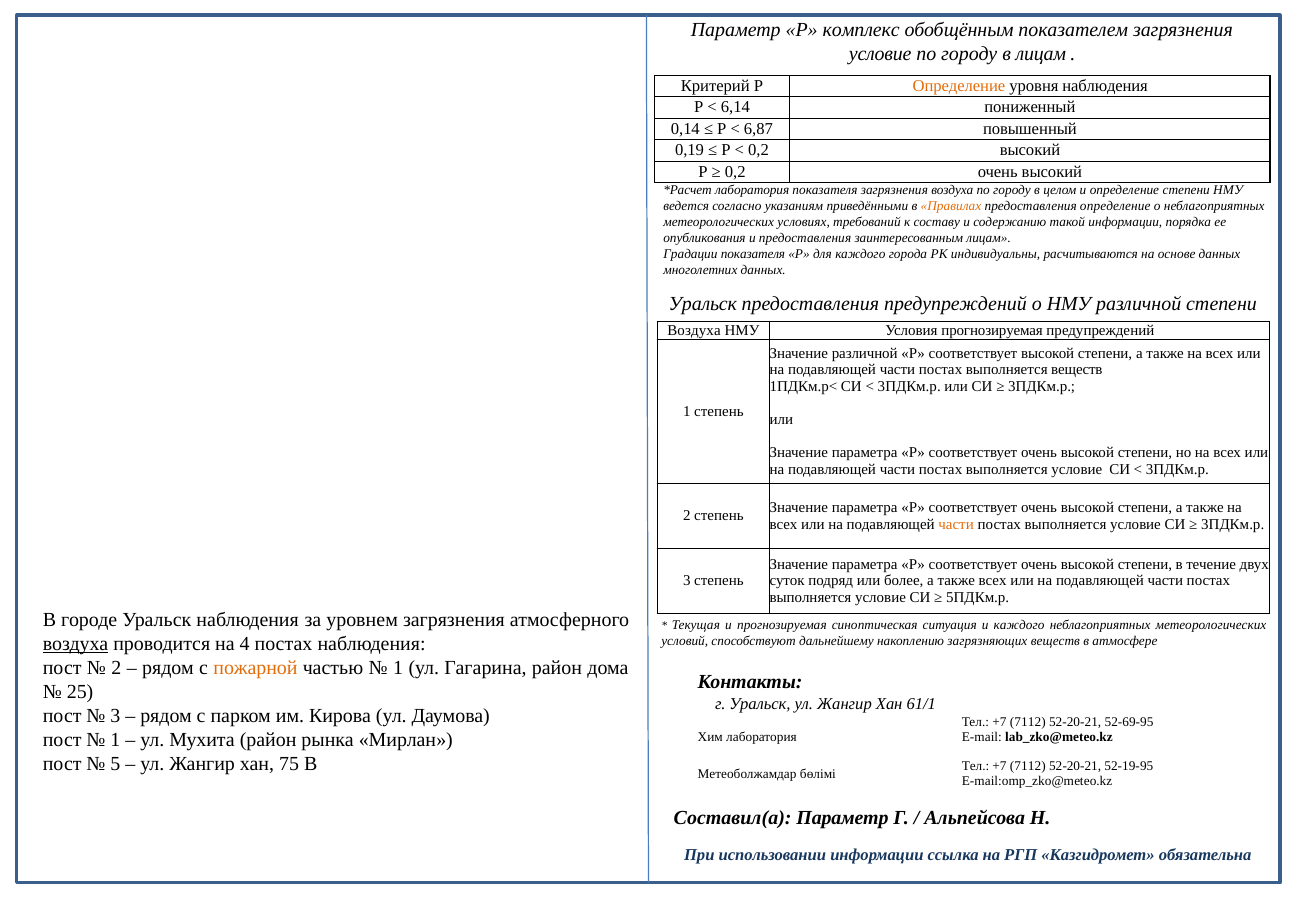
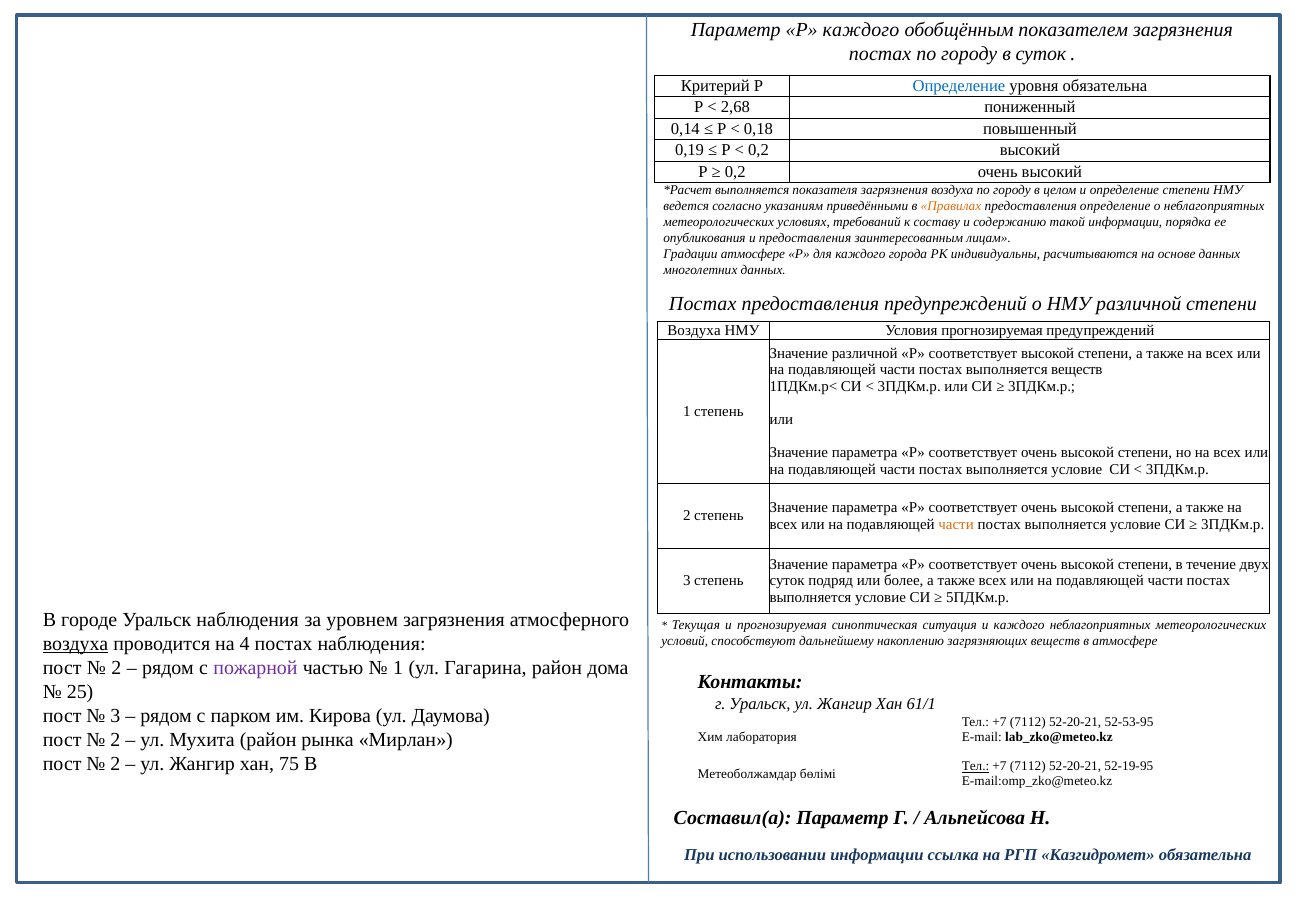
Р комплекс: комплекс -> каждого
условие at (880, 54): условие -> постах
в лицам: лицам -> суток
Определение at (959, 86) colour: orange -> blue
уровня наблюдения: наблюдения -> обязательна
6,14: 6,14 -> 2,68
6,87: 6,87 -> 0,18
лаборатория at (752, 190): лаборатория -> выполняется
Градации показателя: показателя -> атмосфере
Уральск at (703, 304): Уральск -> Постах
пожарной colour: orange -> purple
52-69-95: 52-69-95 -> 52-53-95
1 at (115, 740): 1 -> 2
5 at (115, 764): 5 -> 2
Тел at (976, 766) underline: none -> present
